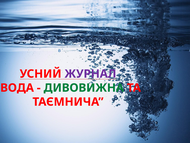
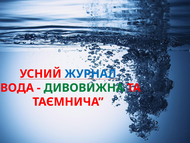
ЖУРНАЛ colour: purple -> blue
